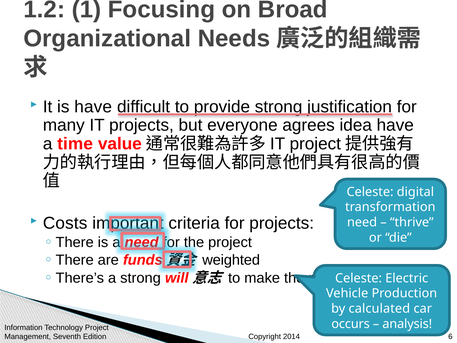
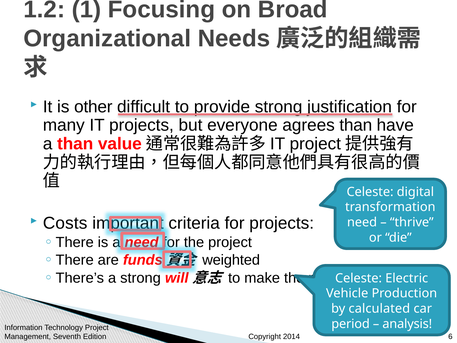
is have: have -> other
agrees idea: idea -> than
a time: time -> than
occurs: occurs -> period
